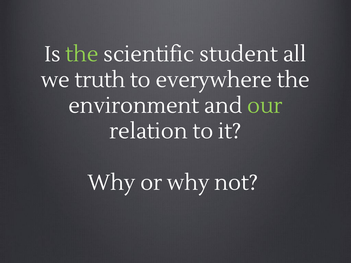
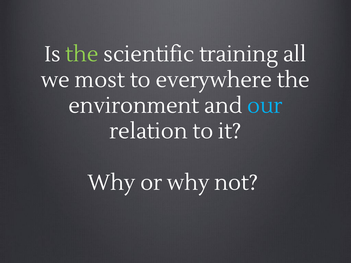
student: student -> training
truth: truth -> most
our colour: light green -> light blue
